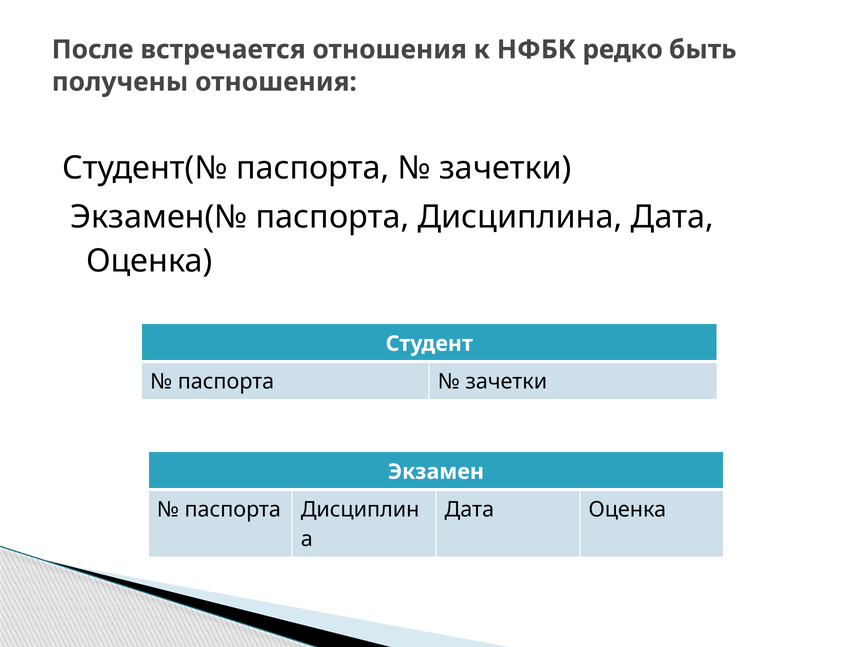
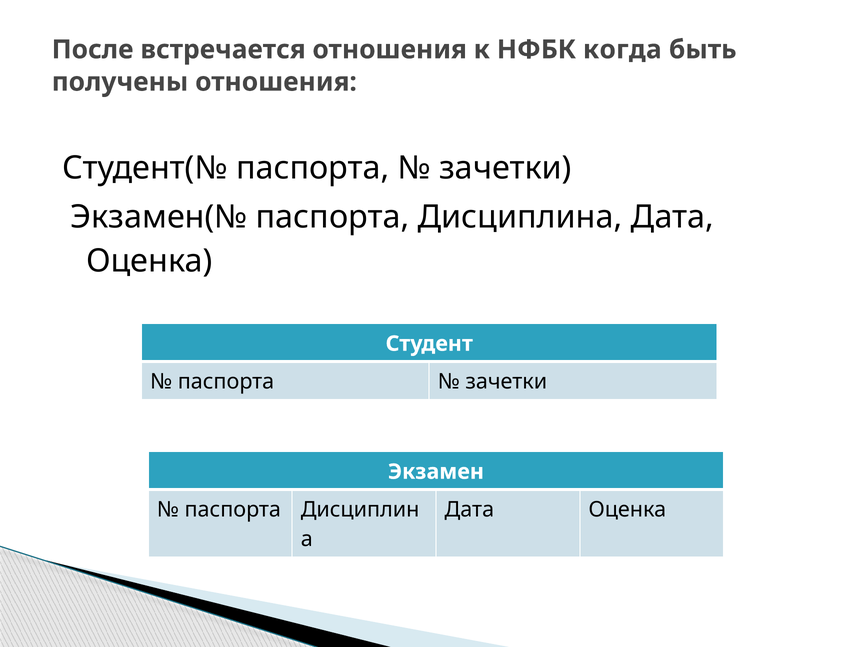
редко: редко -> когда
